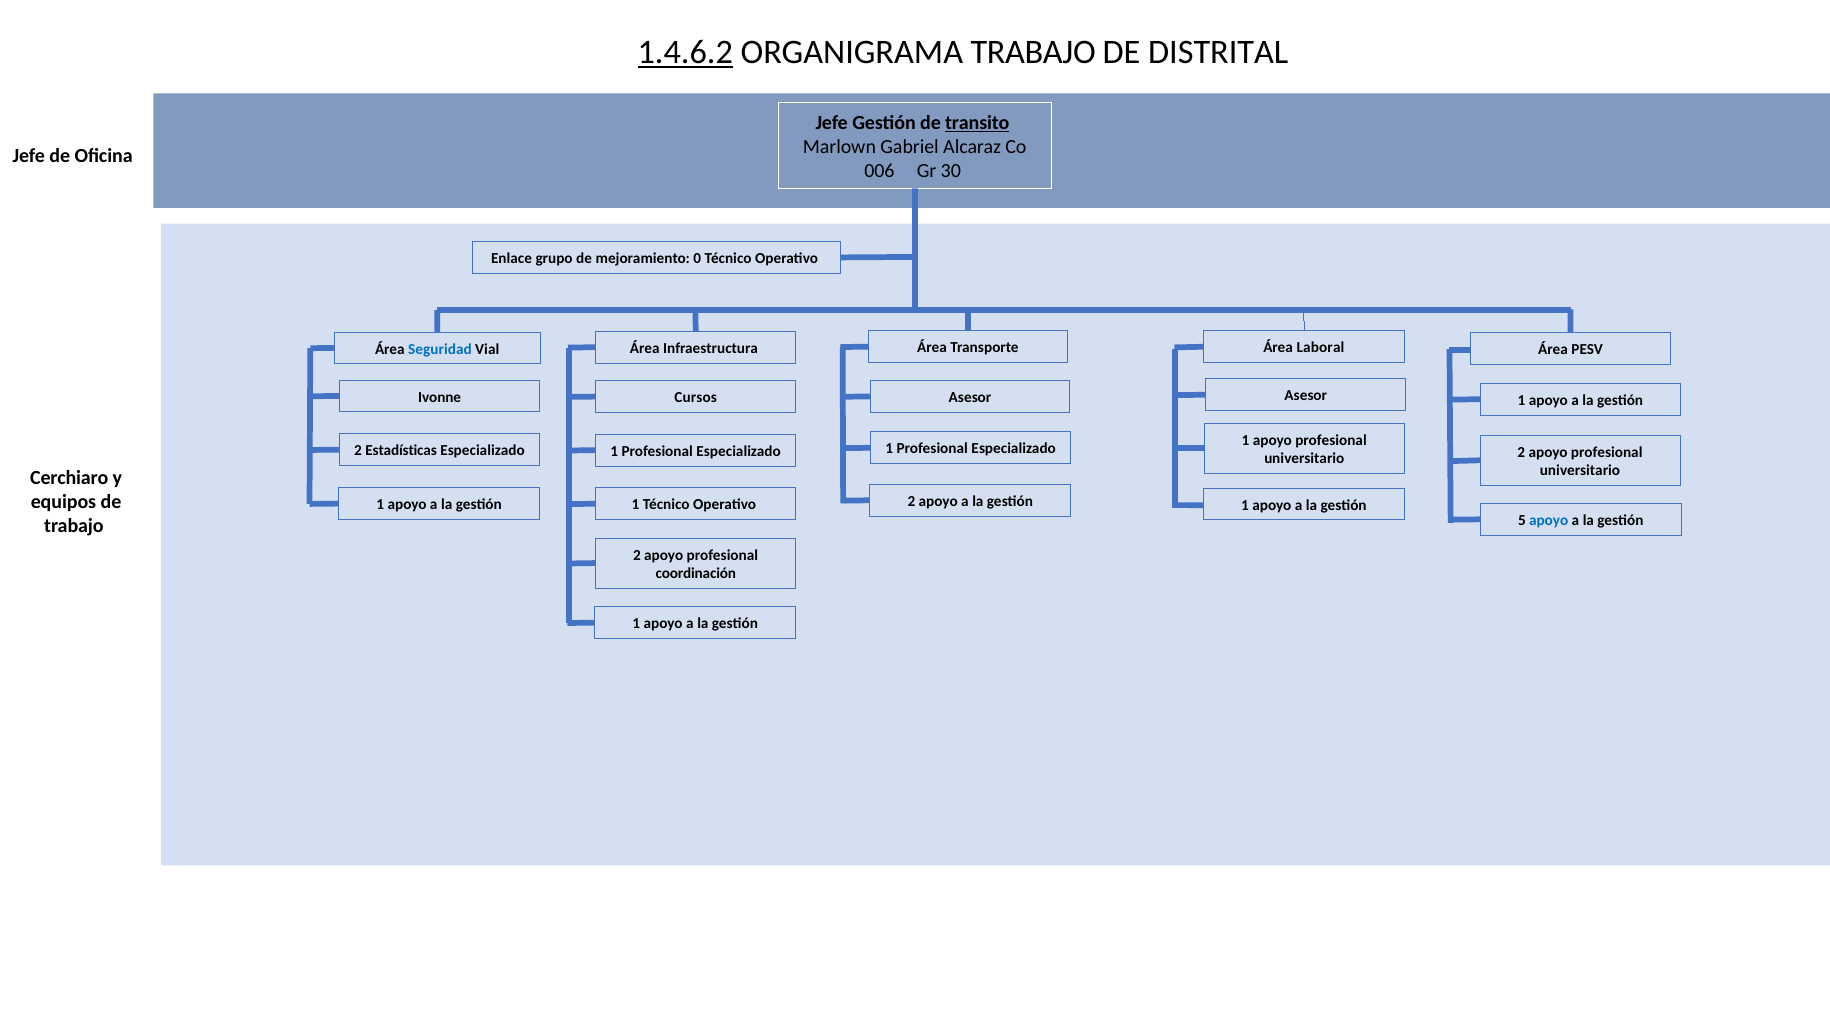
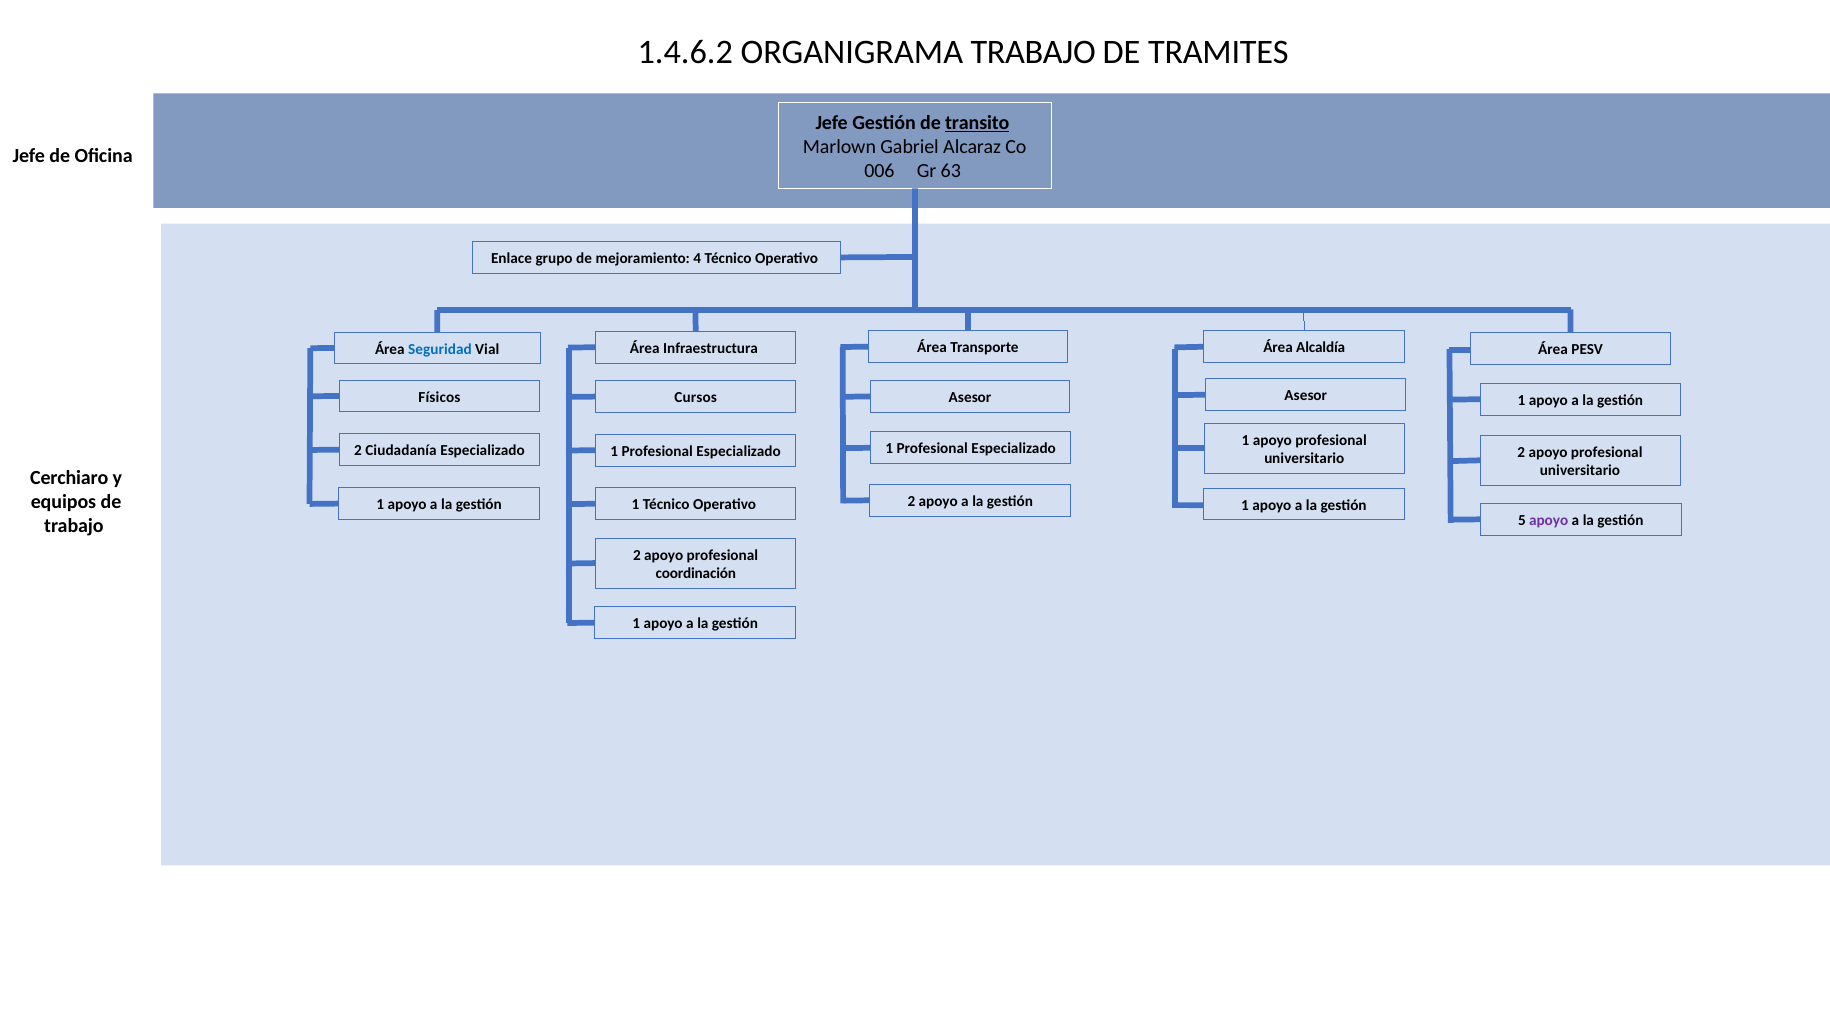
1.4.6.2 underline: present -> none
DISTRITAL: DISTRITAL -> TRAMITES
30: 30 -> 63
0: 0 -> 4
Laboral: Laboral -> Alcaldía
Ivonne: Ivonne -> Físicos
Estadísticas: Estadísticas -> Ciudadanía
apoyo at (1549, 520) colour: blue -> purple
